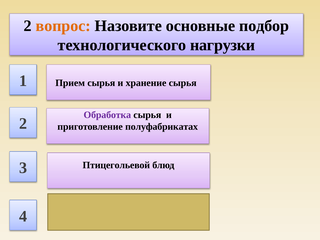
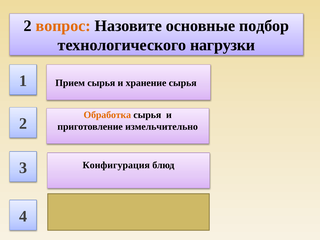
Обработка colour: purple -> orange
полуфабрикатах: полуфабрикатах -> измельчительно
Птицегольевой: Птицегольевой -> Конфигурация
